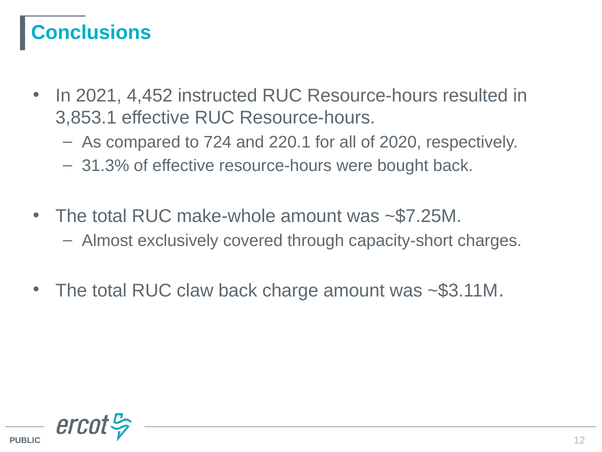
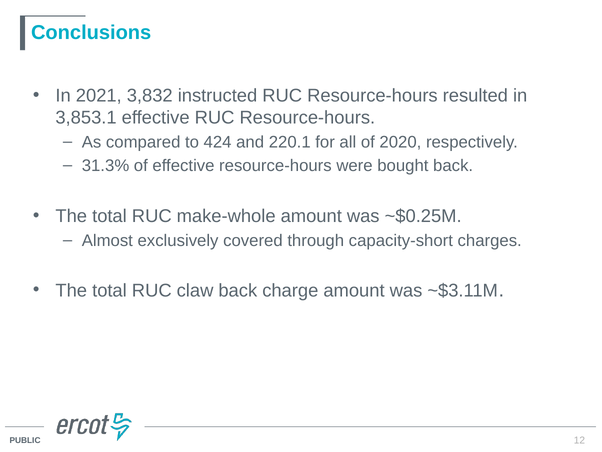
4,452: 4,452 -> 3,832
724: 724 -> 424
~$7.25M: ~$7.25M -> ~$0.25M
